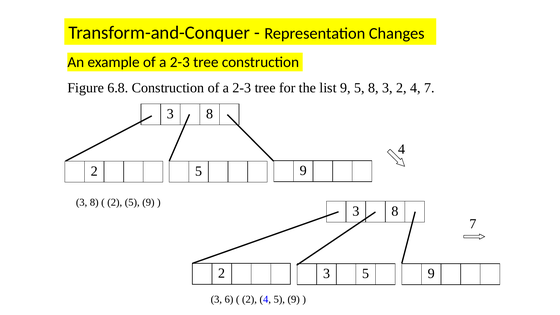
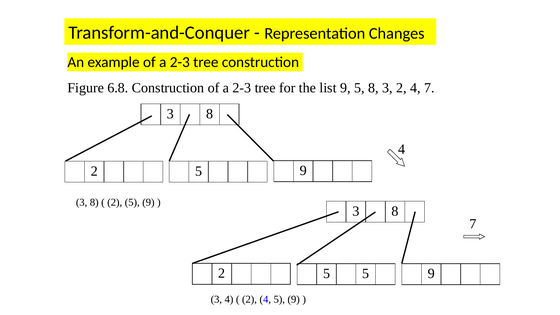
3 at (327, 274): 3 -> 5
3 6: 6 -> 4
